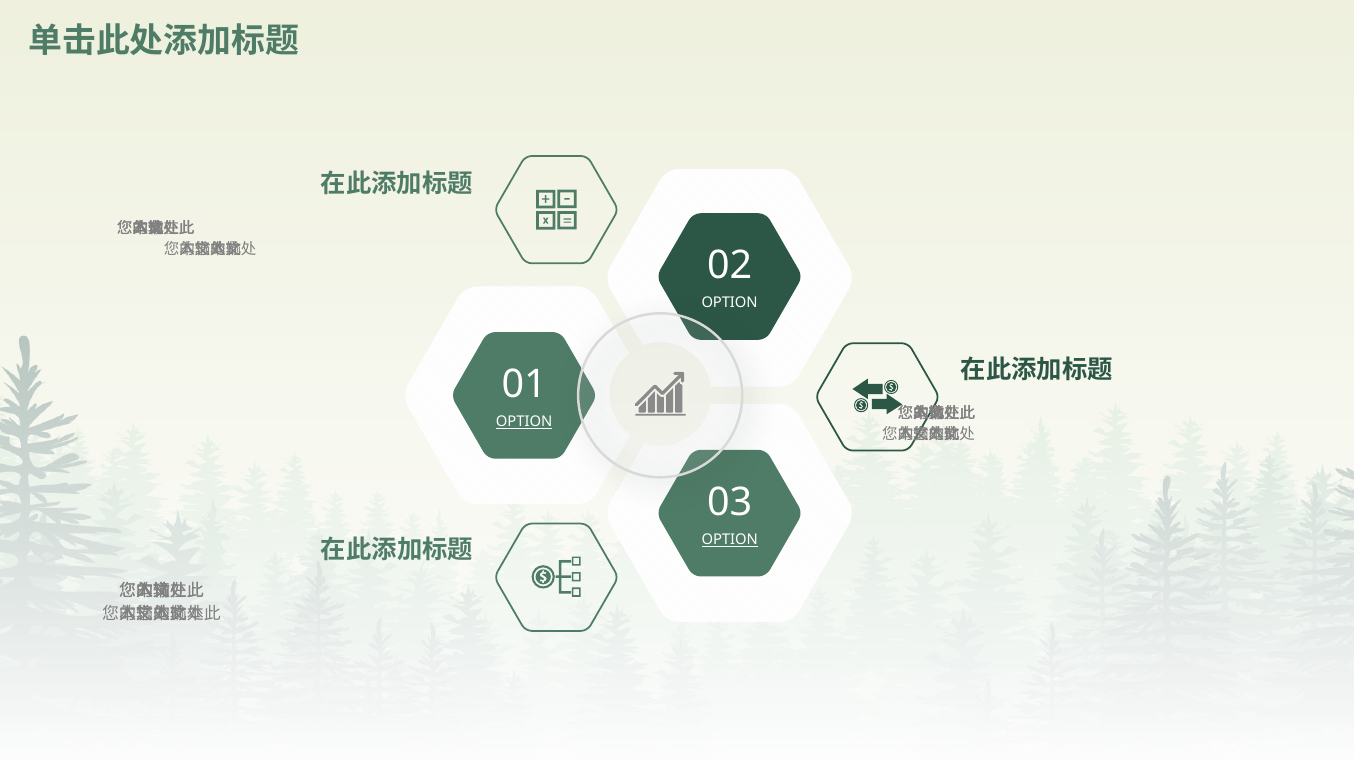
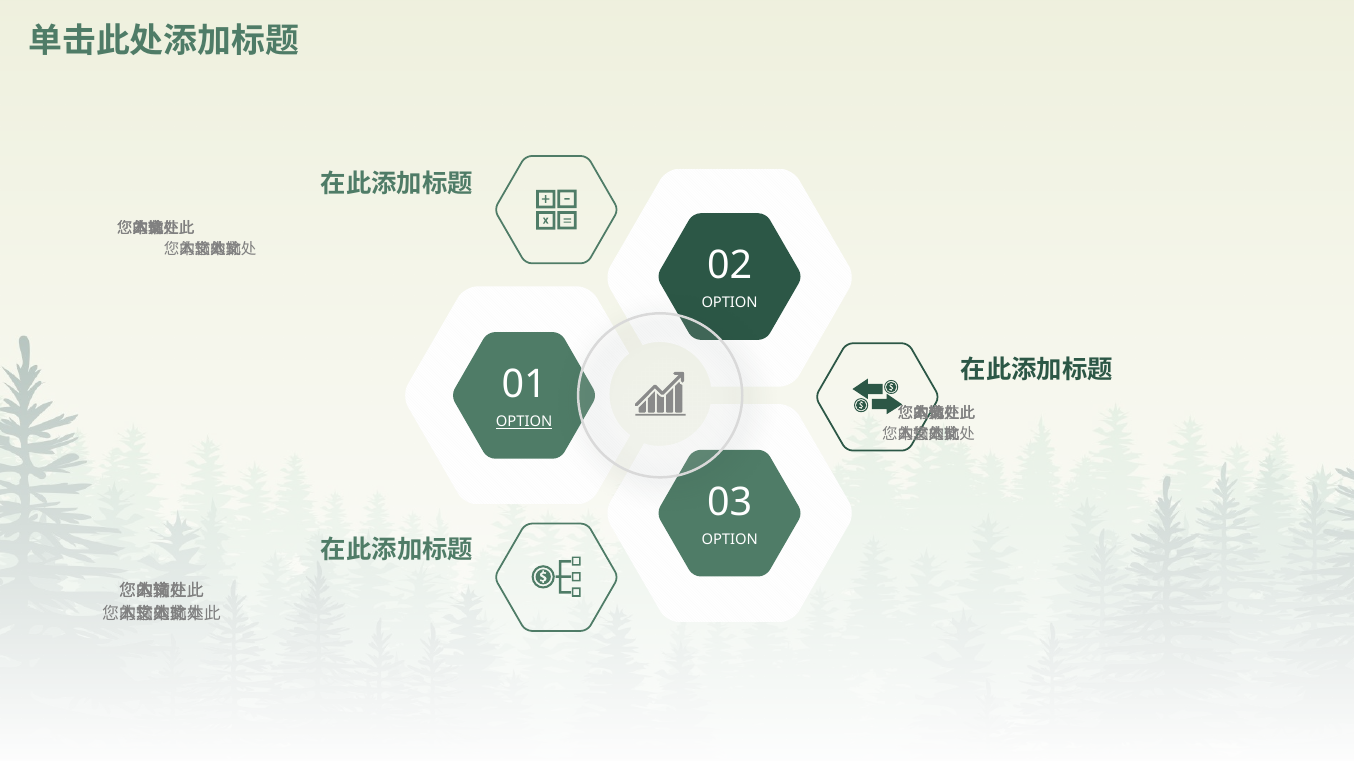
OPTION at (730, 540) underline: present -> none
